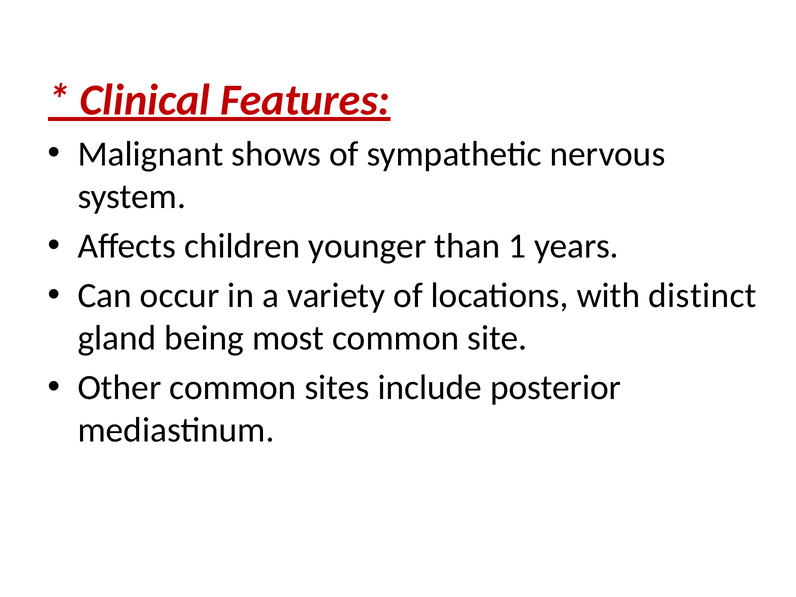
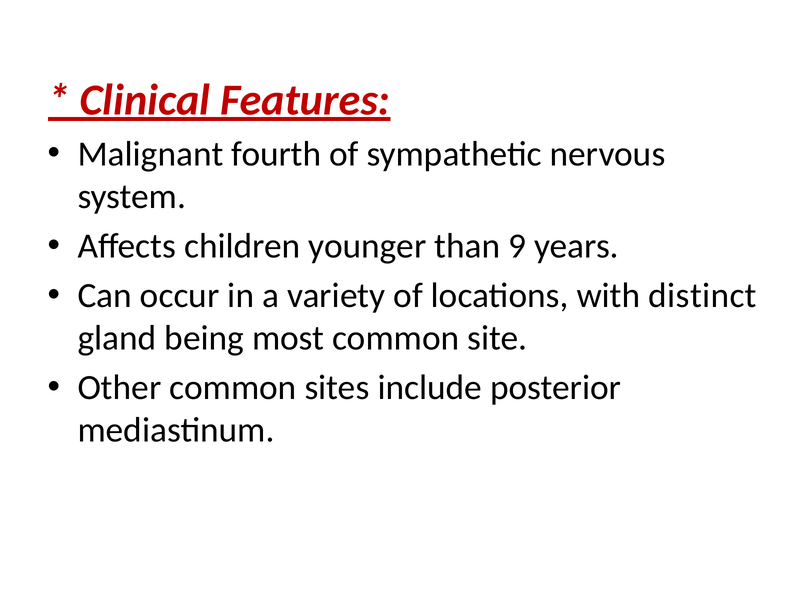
shows: shows -> fourth
1: 1 -> 9
